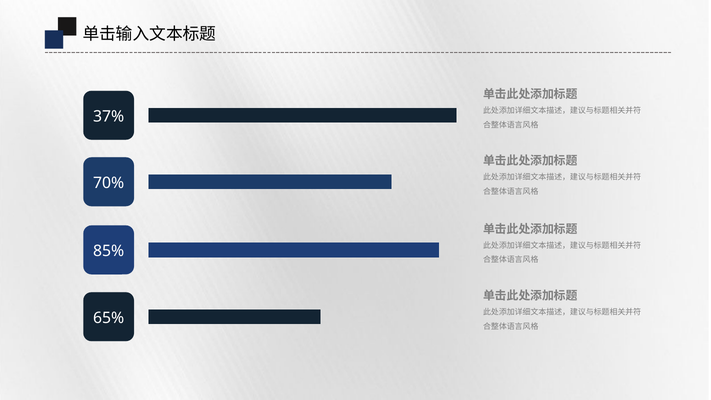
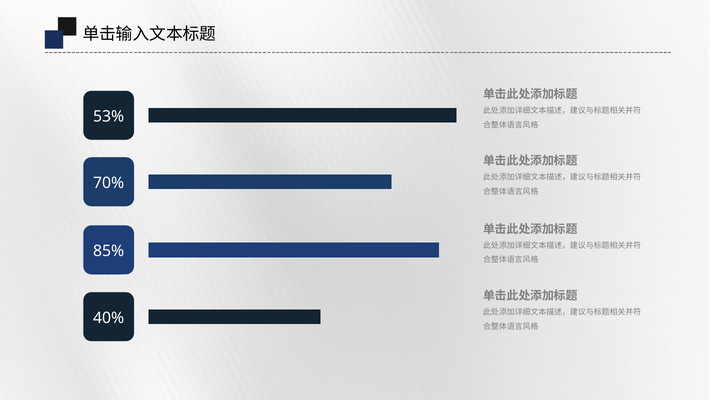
37%: 37% -> 53%
65%: 65% -> 40%
